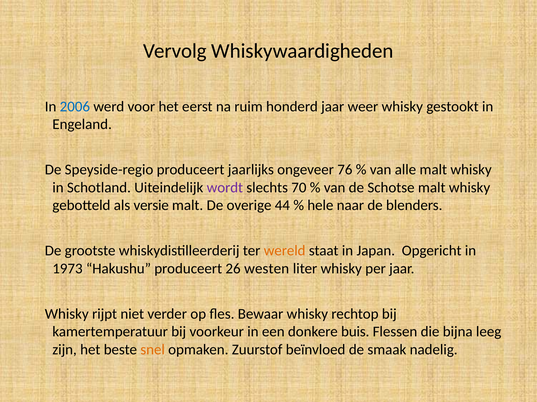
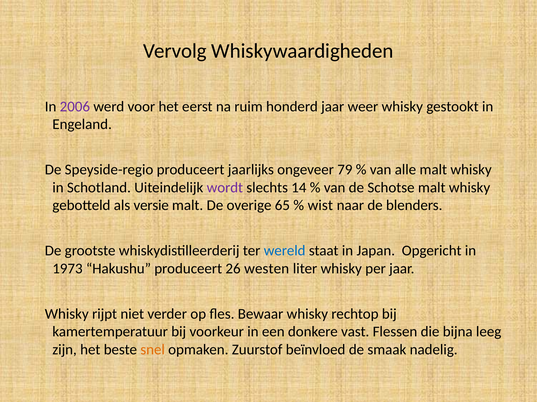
2006 colour: blue -> purple
76: 76 -> 79
70: 70 -> 14
44: 44 -> 65
hele: hele -> wist
wereld colour: orange -> blue
buis: buis -> vast
